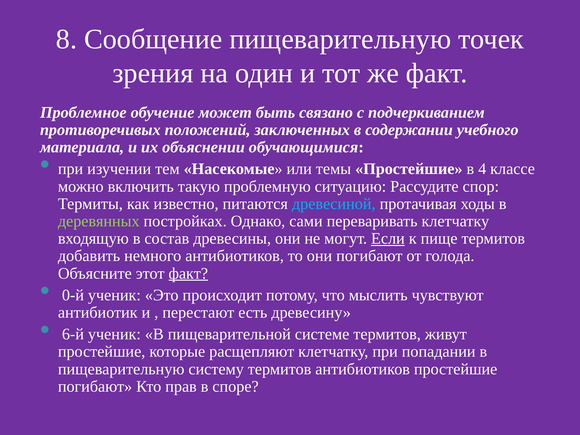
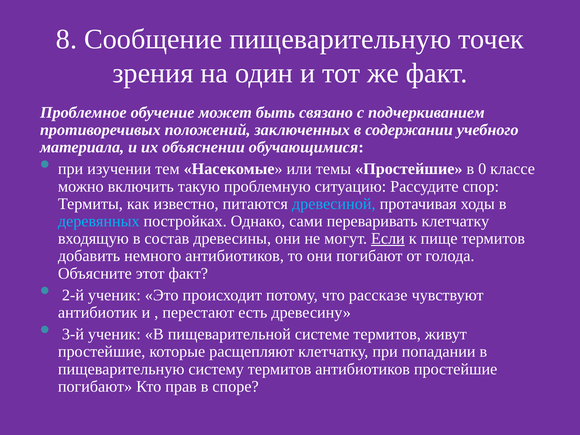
4: 4 -> 0
деревянных colour: light green -> light blue
факт at (188, 273) underline: present -> none
0-й: 0-й -> 2-й
мыслить: мыслить -> рассказе
6-й: 6-й -> 3-й
